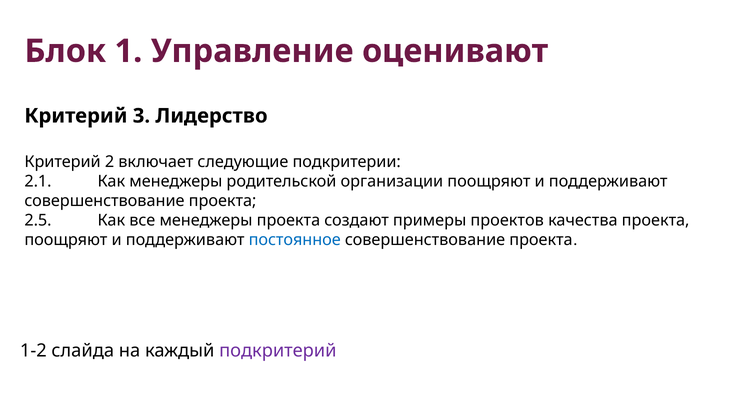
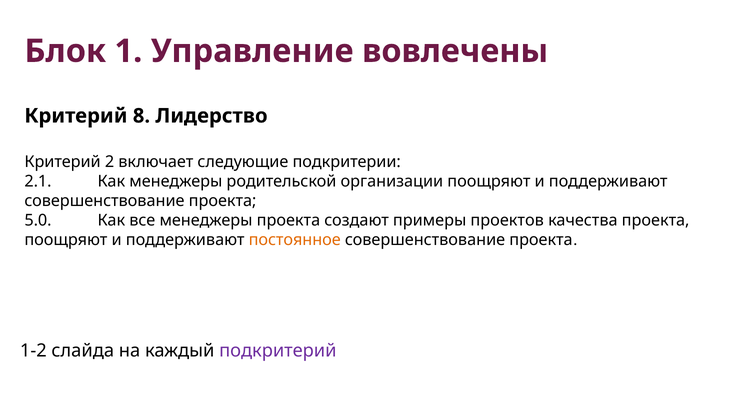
оценивают: оценивают -> вовлечены
3: 3 -> 8
2.5: 2.5 -> 5.0
постоянное colour: blue -> orange
